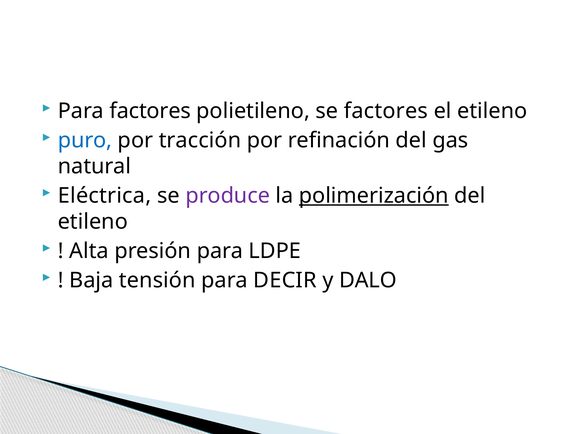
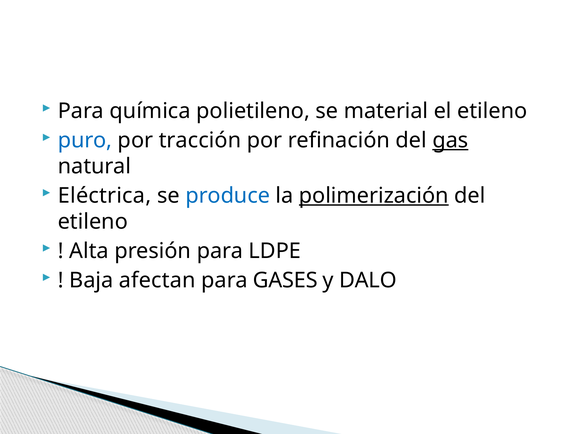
Para factores: factores -> química
se factores: factores -> material
gas underline: none -> present
produce colour: purple -> blue
tensión: tensión -> afectan
DECIR: DECIR -> GASES
